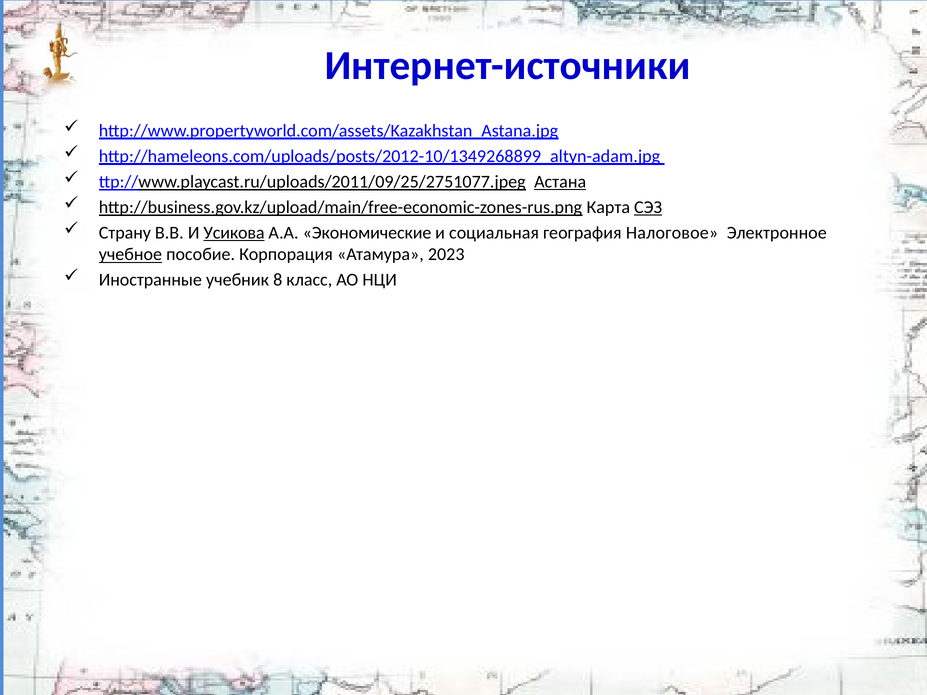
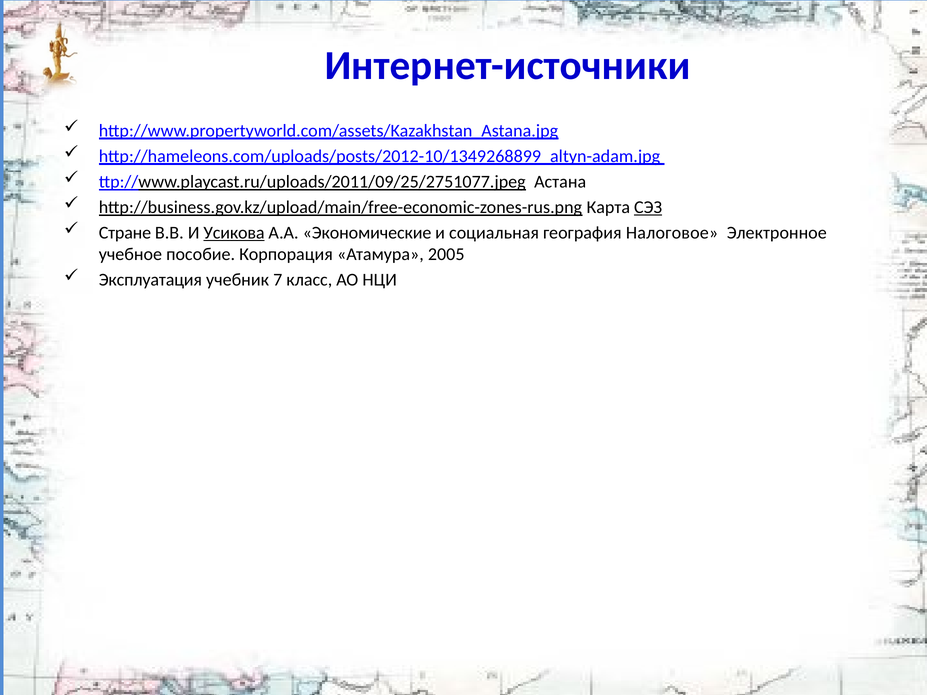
Астана underline: present -> none
Страну: Страну -> Стране
учебное underline: present -> none
2023: 2023 -> 2005
Иностранные: Иностранные -> Эксплуатация
8: 8 -> 7
